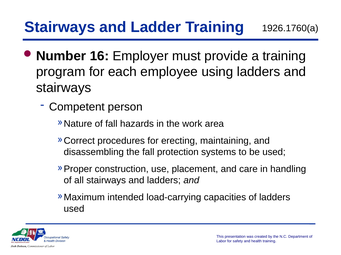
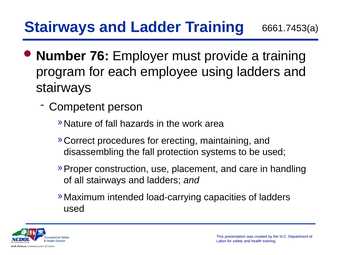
1926.1760(a: 1926.1760(a -> 6661.7453(a
16: 16 -> 76
